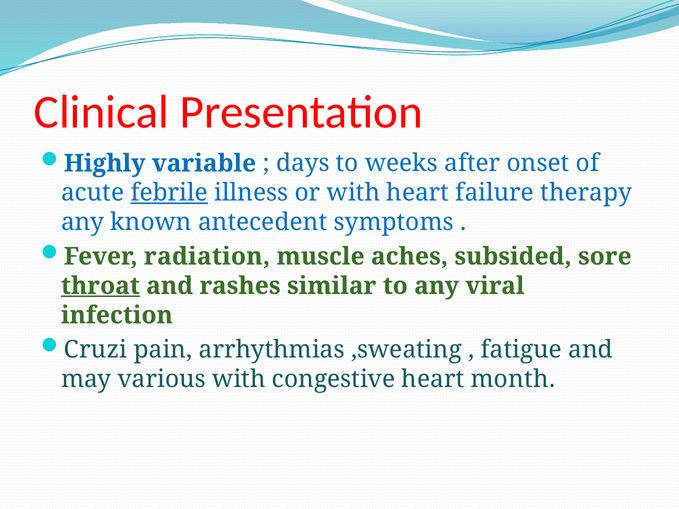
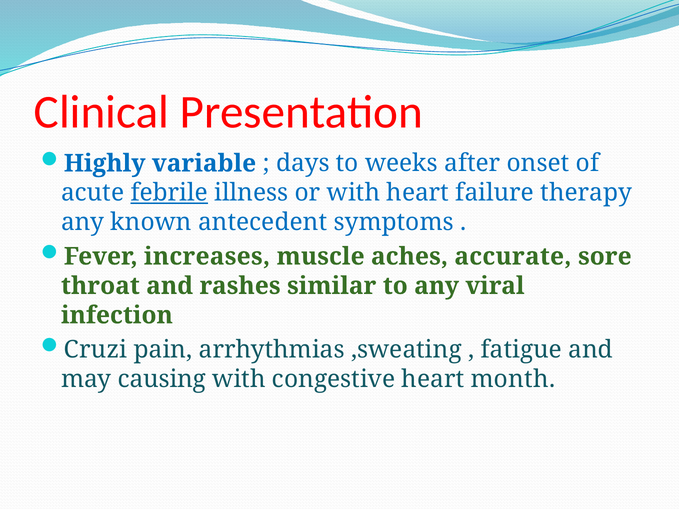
radiation: radiation -> increases
subsided: subsided -> accurate
throat underline: present -> none
various: various -> causing
